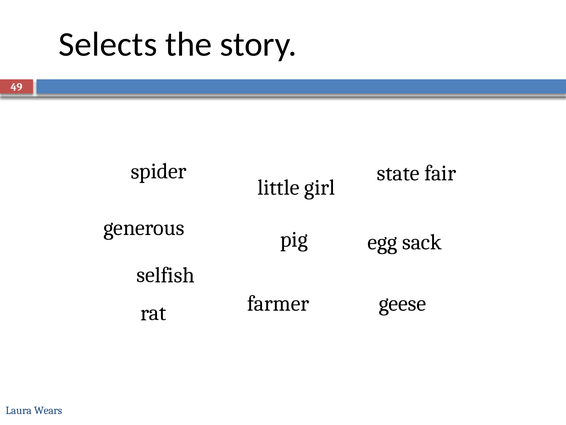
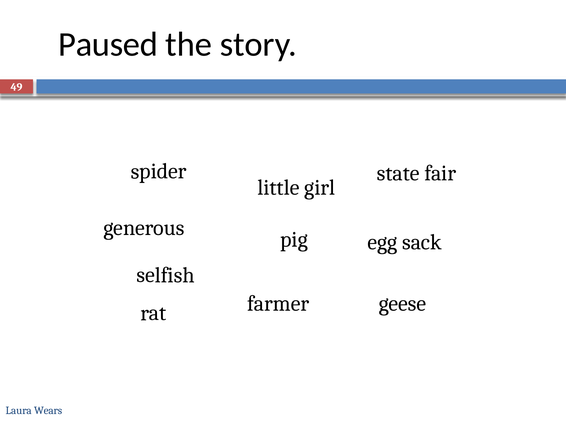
Selects: Selects -> Paused
